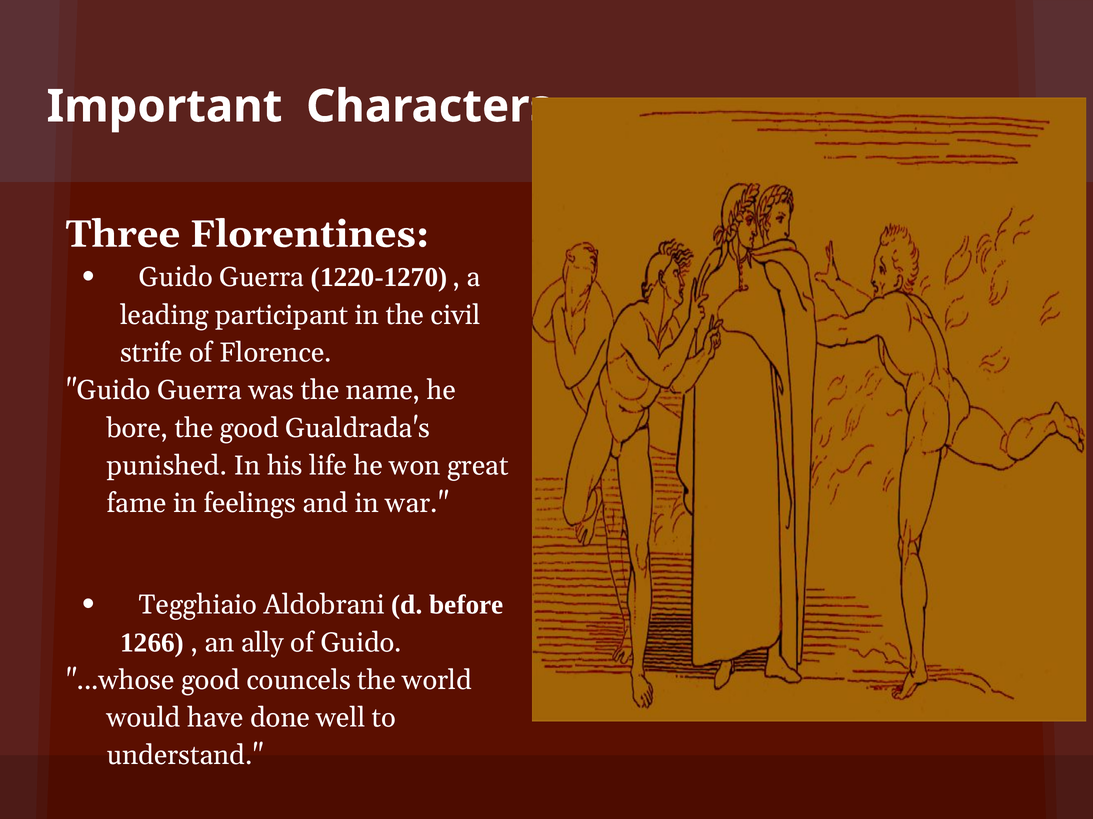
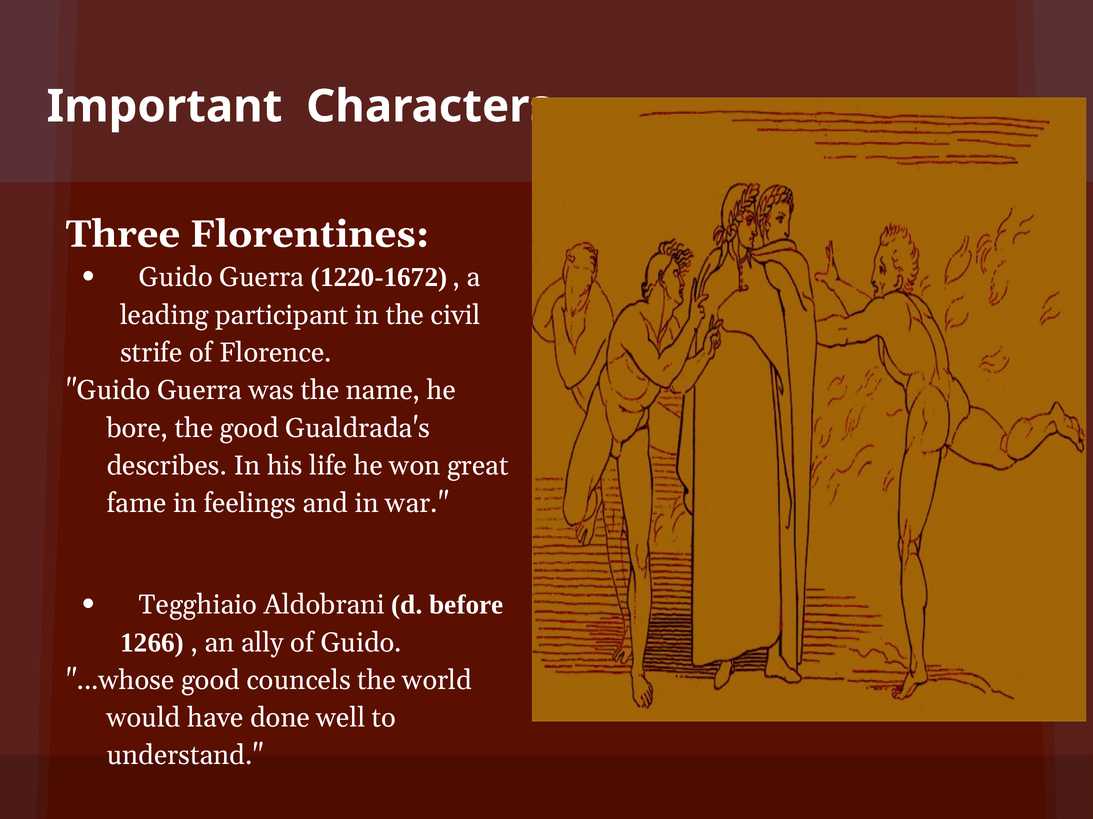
1220-1270: 1220-1270 -> 1220-1672
punished: punished -> describes
